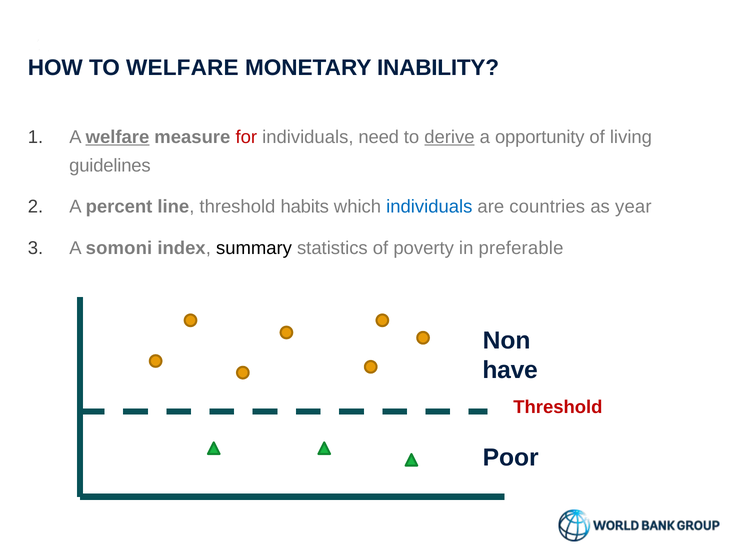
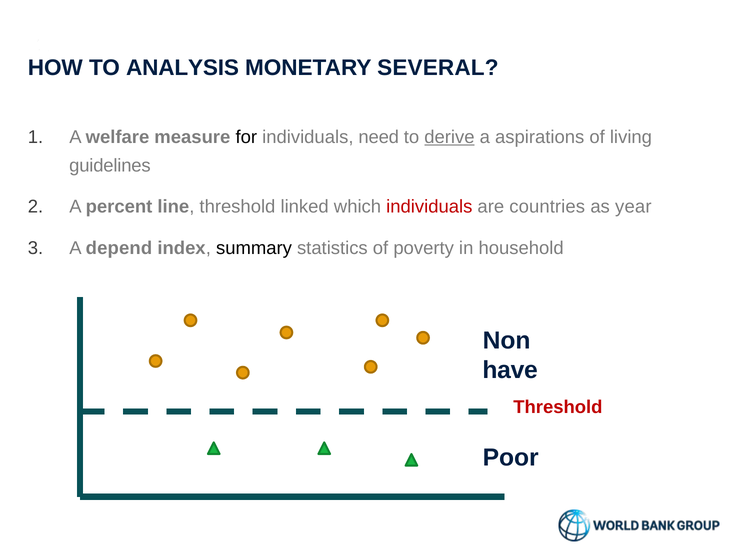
TO WELFARE: WELFARE -> ANALYSIS
INABILITY: INABILITY -> SEVERAL
welfare at (117, 137) underline: present -> none
for colour: red -> black
opportunity: opportunity -> aspirations
habits: habits -> linked
individuals at (429, 207) colour: blue -> red
somoni: somoni -> depend
preferable: preferable -> household
